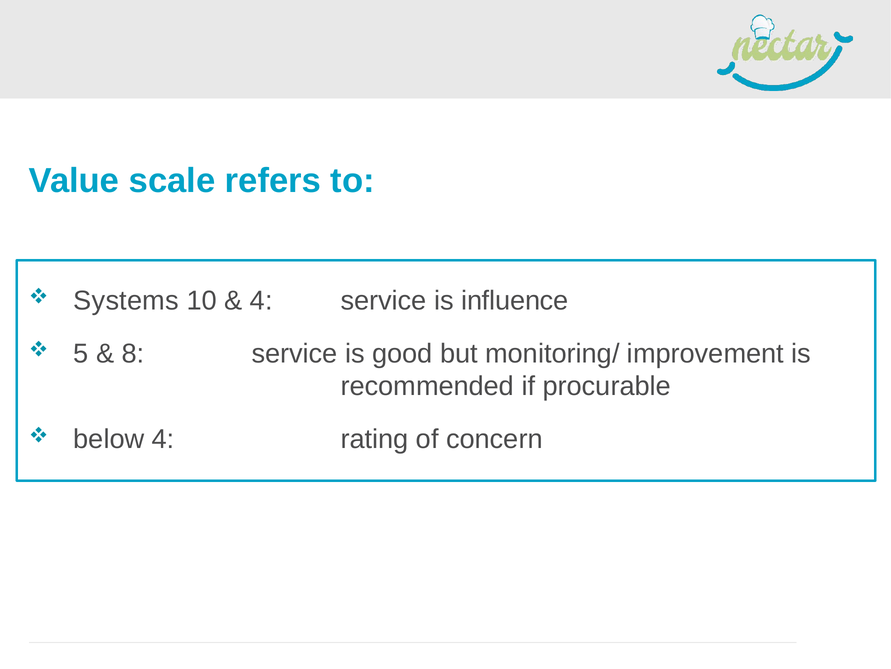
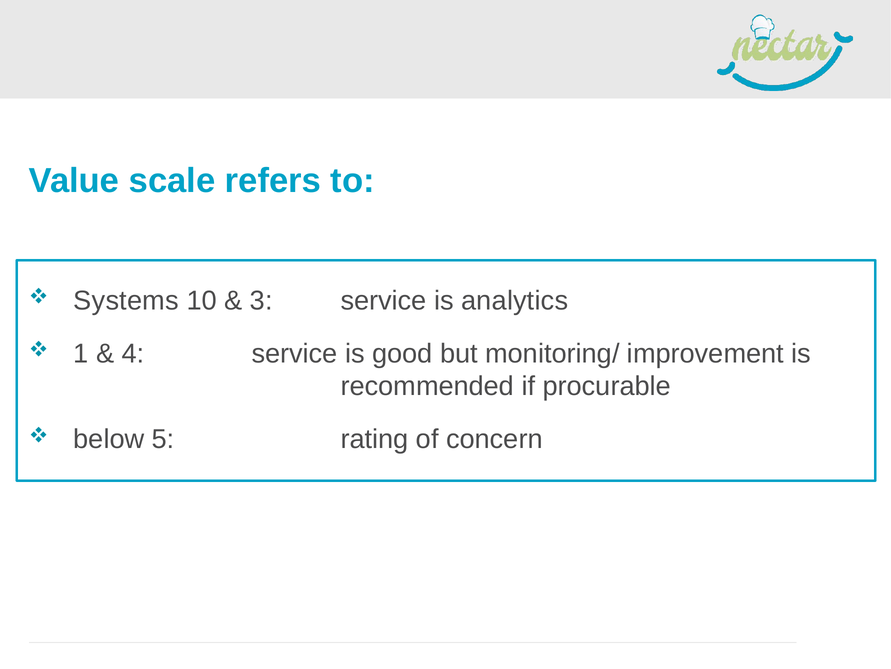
4 at (261, 300): 4 -> 3
influence: influence -> analytics
5: 5 -> 1
8: 8 -> 4
below 4: 4 -> 5
